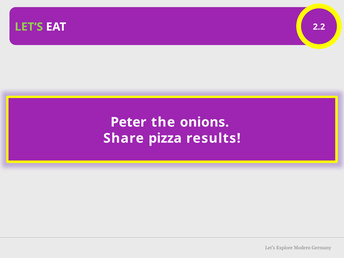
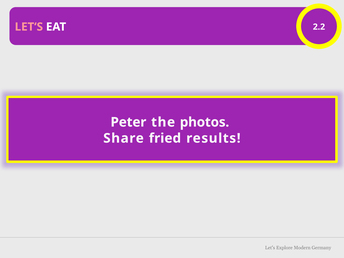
LET‘S at (29, 27) colour: light green -> pink
onions: onions -> photos
pizza: pizza -> fried
